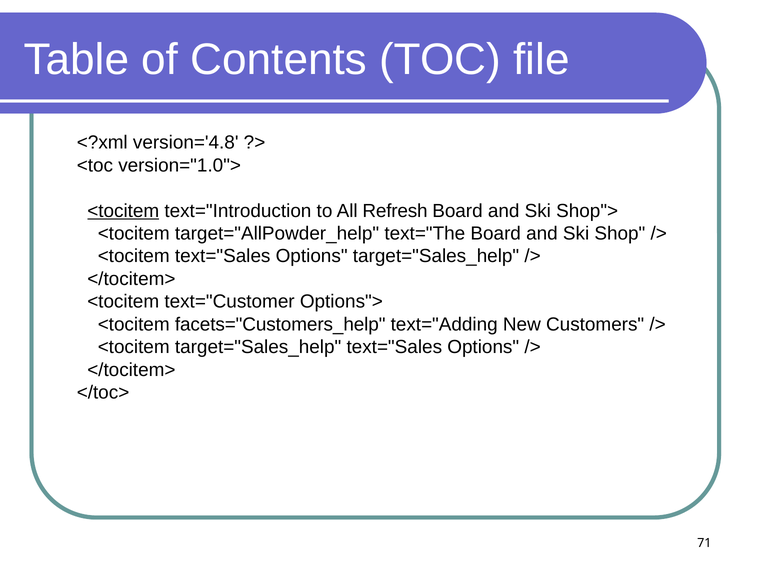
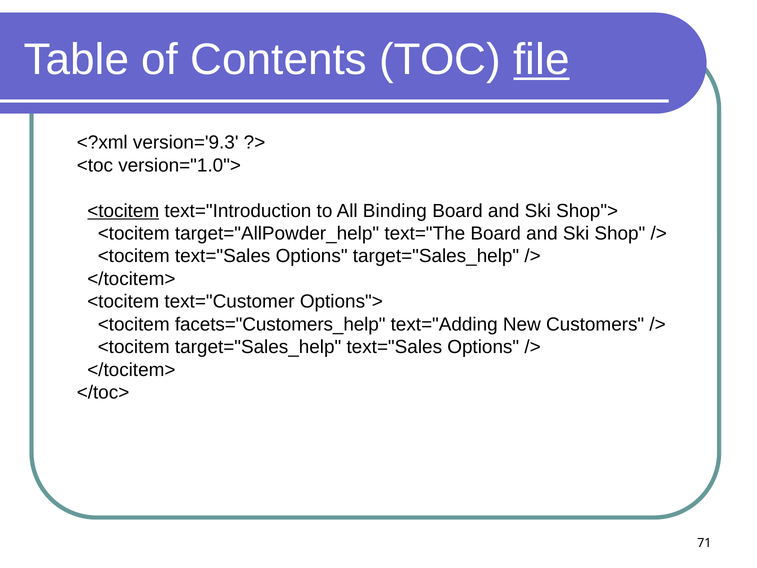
file underline: none -> present
version='4.8: version='4.8 -> version='9.3
Refresh: Refresh -> Binding
